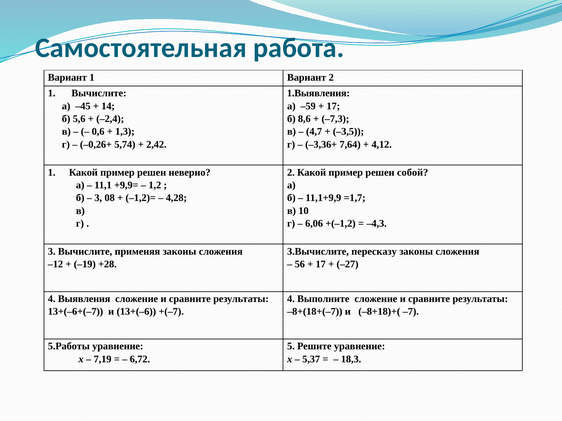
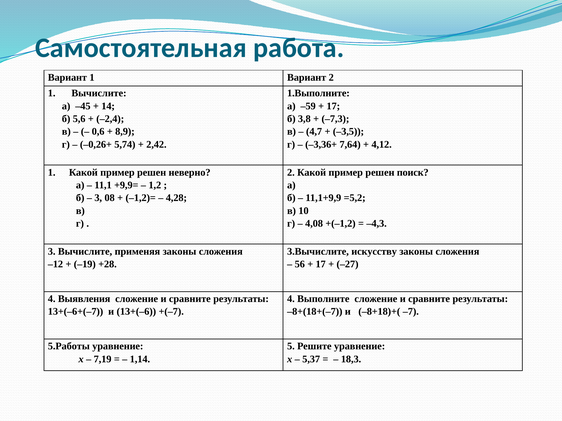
1.Выявления: 1.Выявления -> 1.Выполните
8,6: 8,6 -> 3,8
1,3: 1,3 -> 8,9
собой: собой -> поиск
=1,7: =1,7 -> =5,2
6,06: 6,06 -> 4,08
пересказу: пересказу -> искусству
6,72: 6,72 -> 1,14
